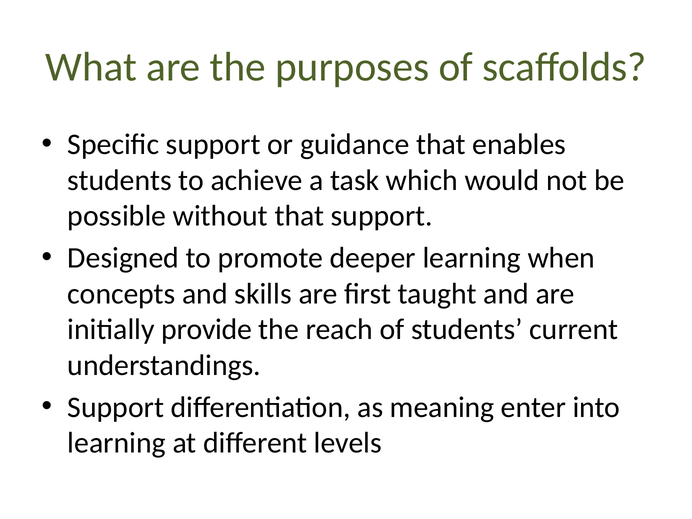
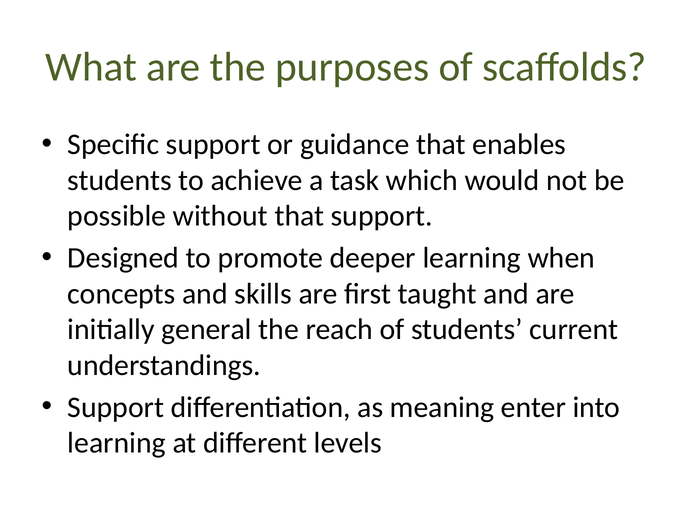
provide: provide -> general
